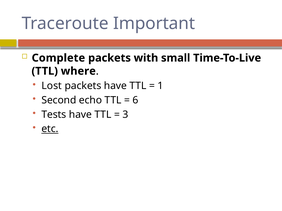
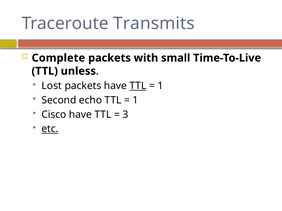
Important: Important -> Transmits
where: where -> unless
TTL at (138, 86) underline: none -> present
6 at (135, 100): 6 -> 1
Tests: Tests -> Cisco
